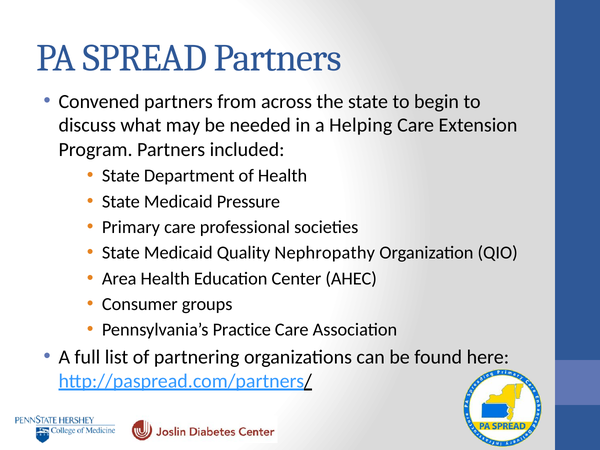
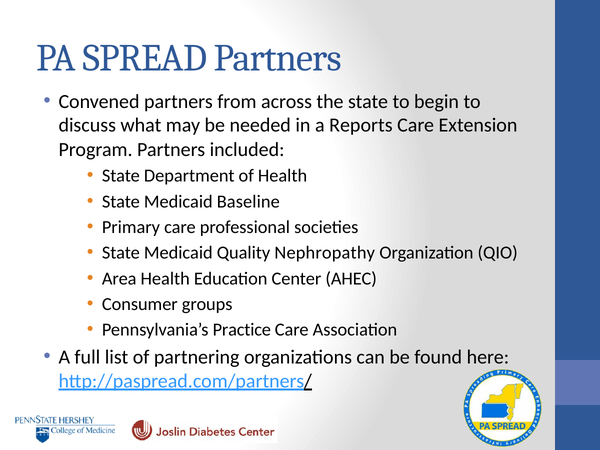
Helping: Helping -> Reports
Pressure: Pressure -> Baseline
